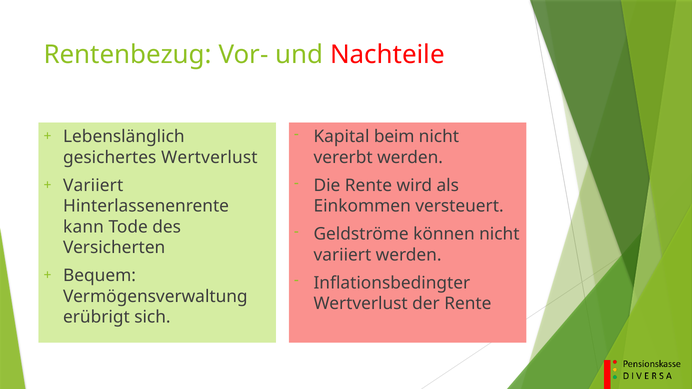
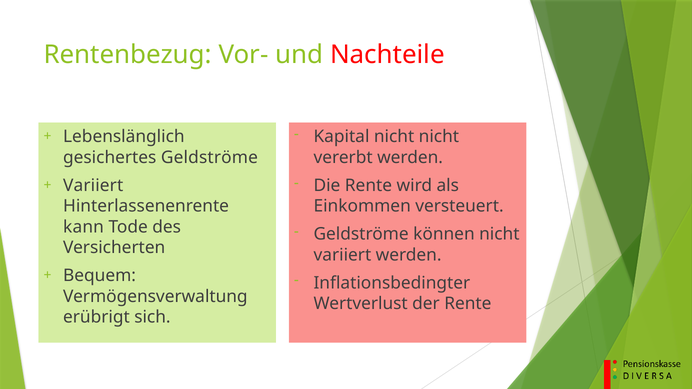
Kapital beim: beim -> nicht
gesichertes Wertverlust: Wertverlust -> Geldströme
